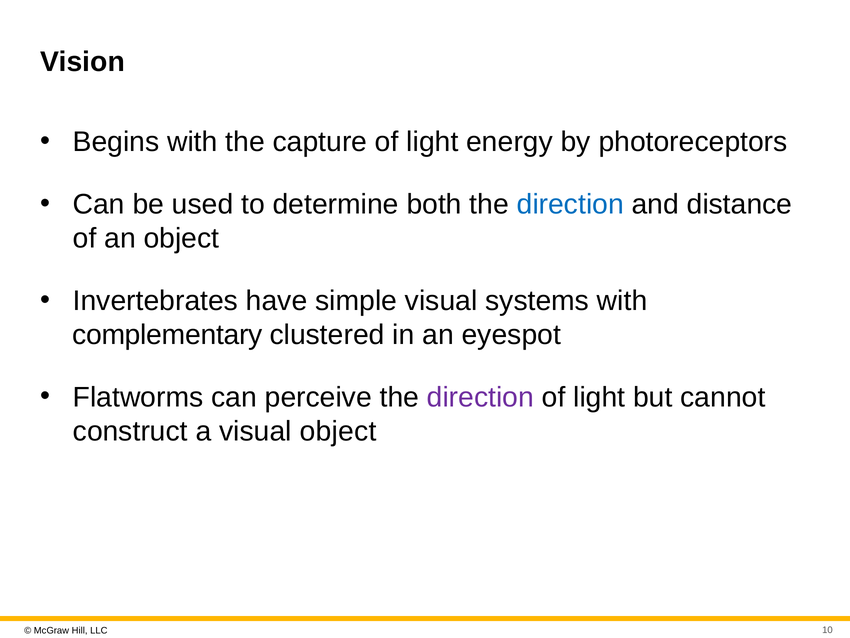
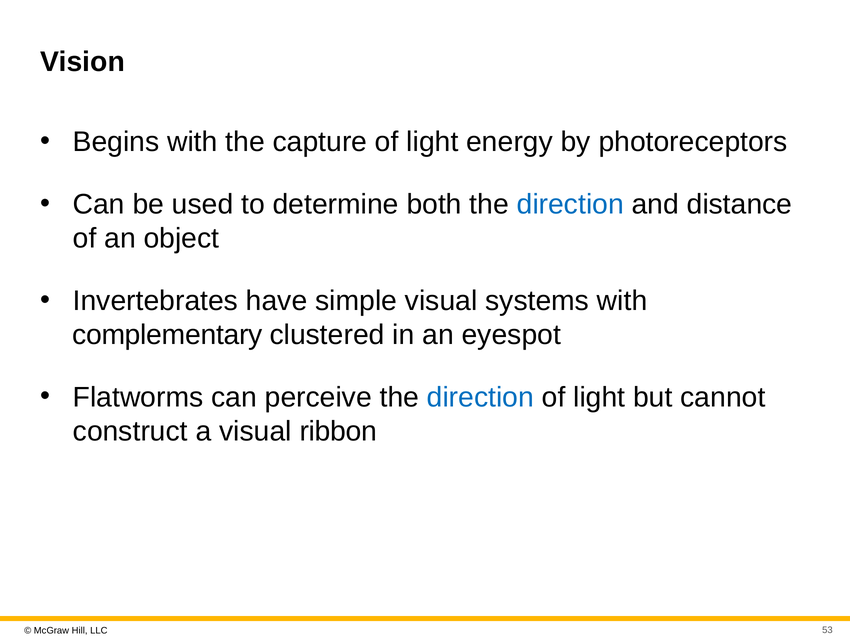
direction at (480, 397) colour: purple -> blue
visual object: object -> ribbon
10: 10 -> 53
